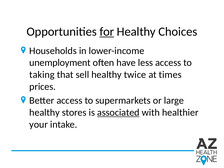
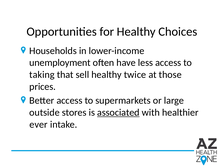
for underline: present -> none
times: times -> those
healthy at (45, 112): healthy -> outside
your: your -> ever
